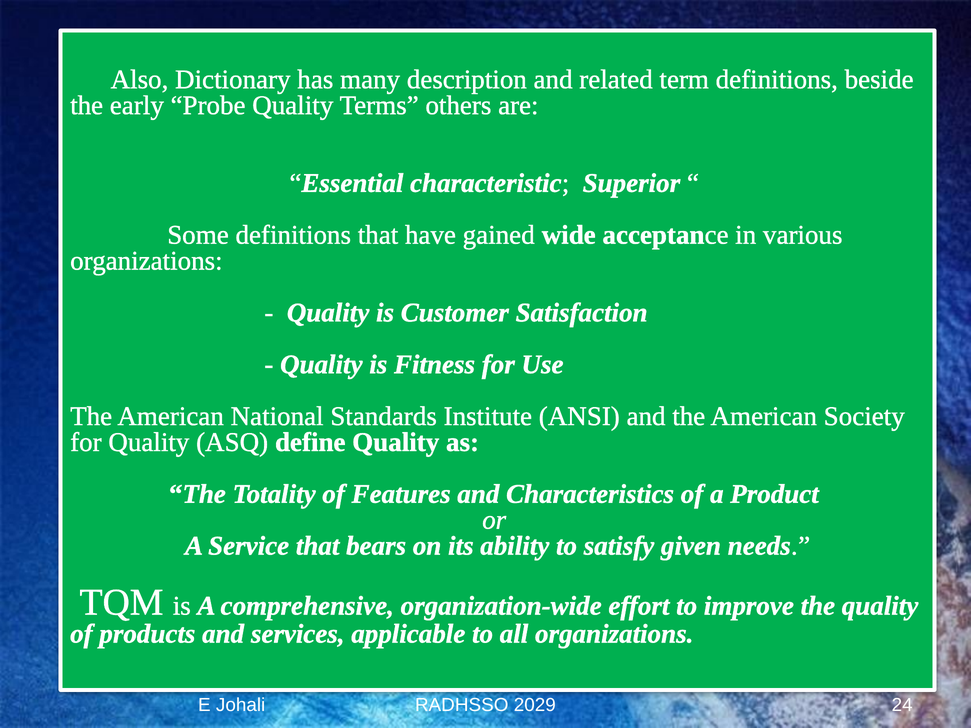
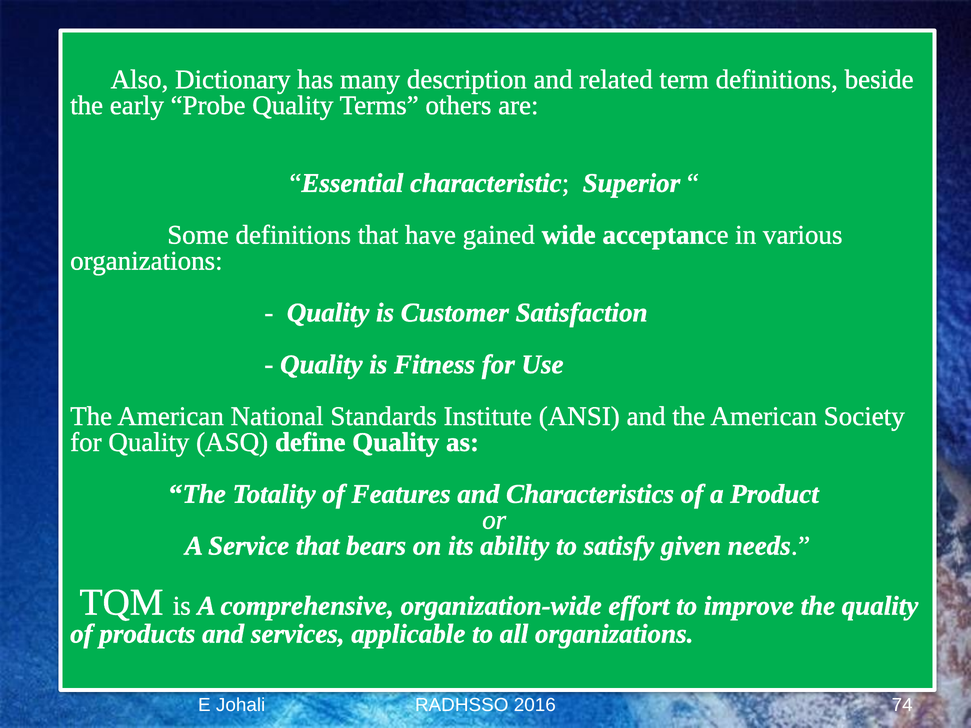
2029: 2029 -> 2016
24: 24 -> 74
